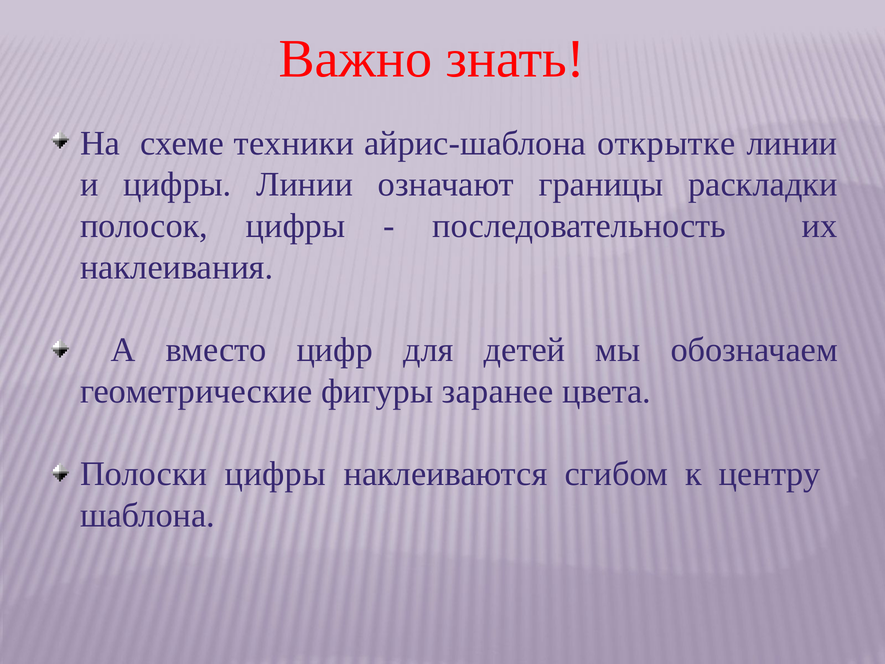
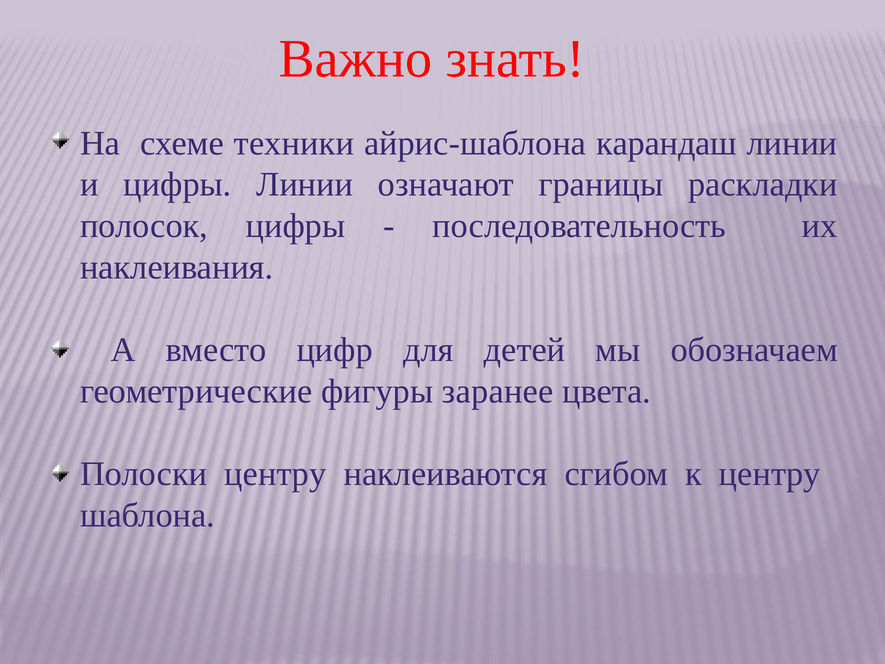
открытке: открытке -> карандаш
Полоски цифры: цифры -> центру
